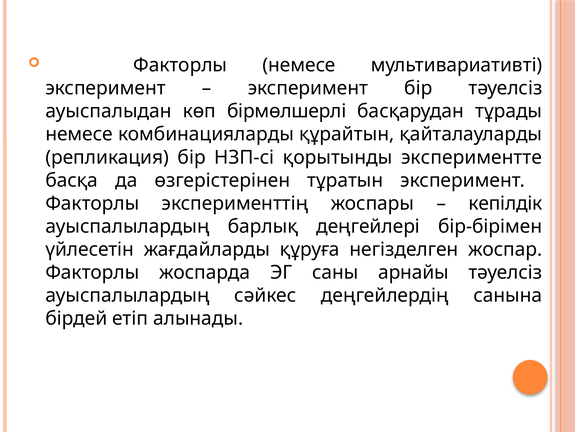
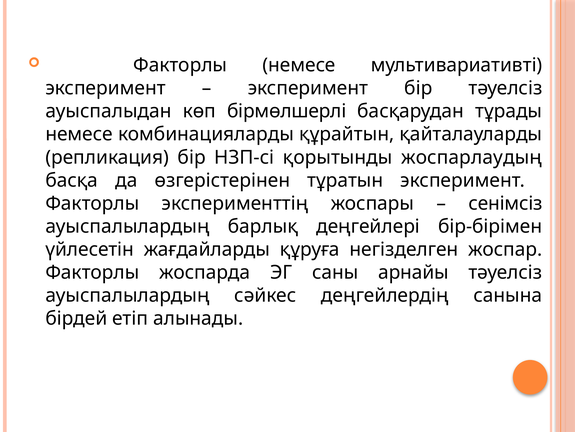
экспериментте: экспериментте -> жоспарлаудың
кепілдік: кепілдік -> сенімсіз
